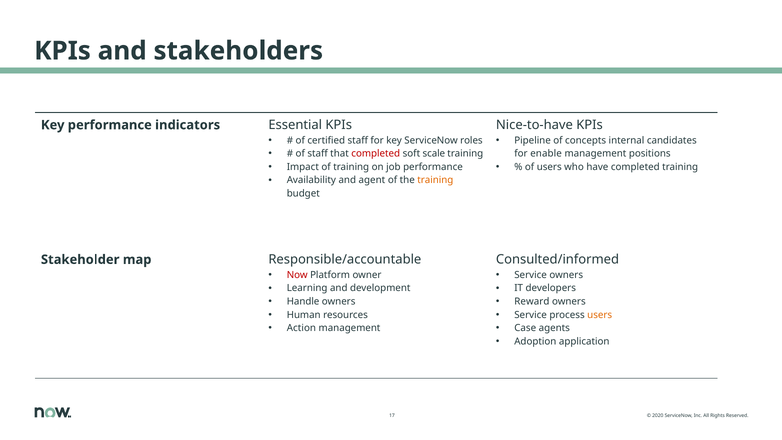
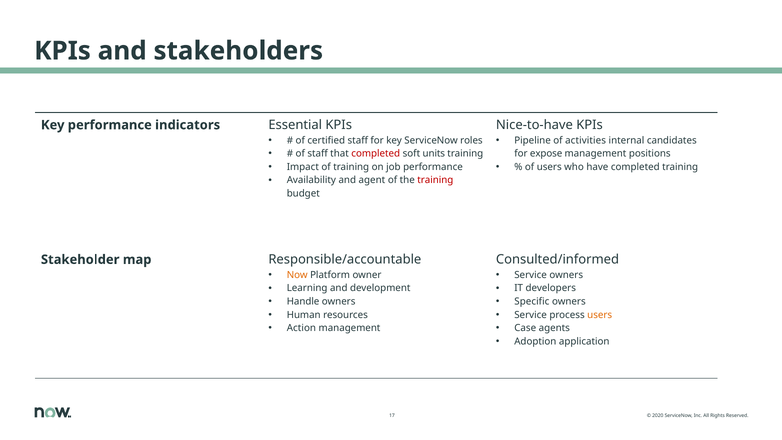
concepts: concepts -> activities
scale: scale -> units
enable: enable -> expose
training at (435, 180) colour: orange -> red
Now colour: red -> orange
Reward: Reward -> Specific
